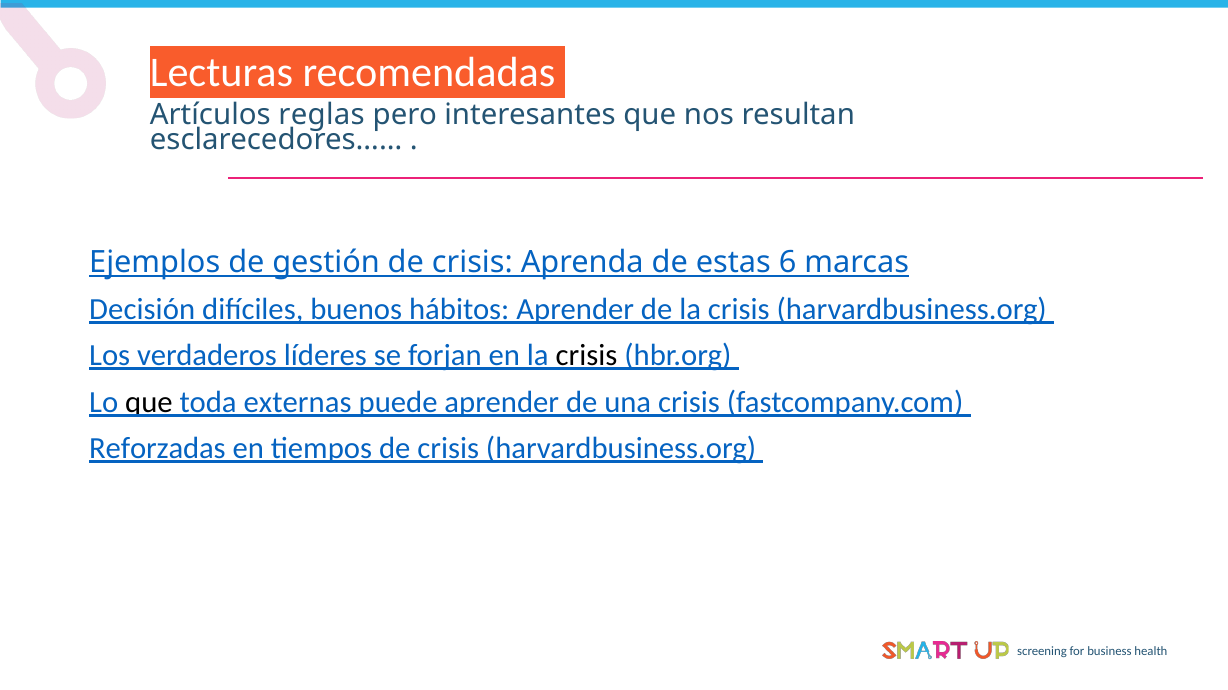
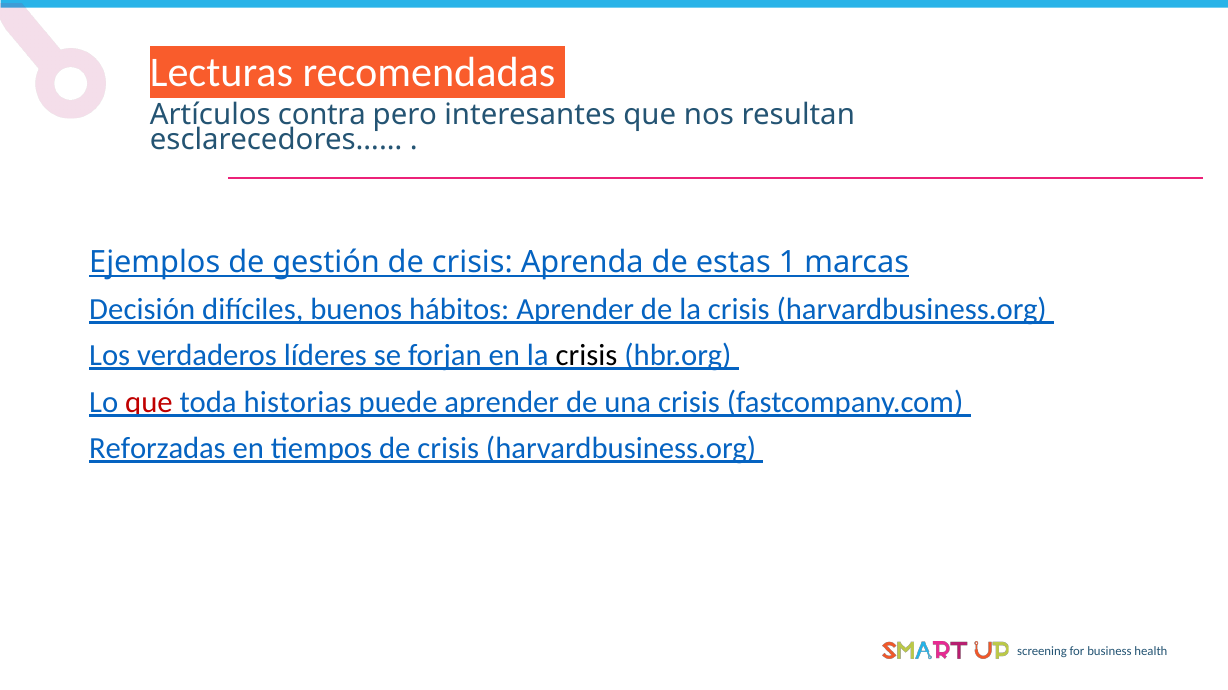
reglas: reglas -> contra
6: 6 -> 1
que at (149, 403) colour: black -> red
externas: externas -> historias
